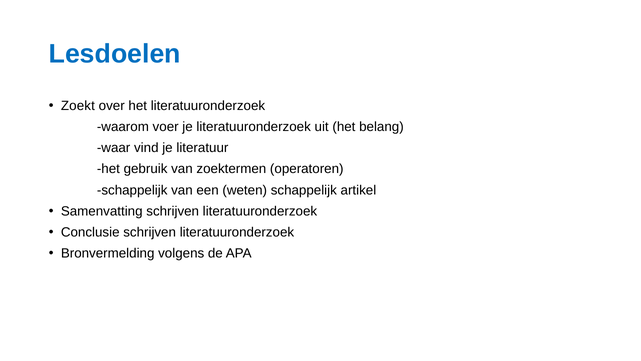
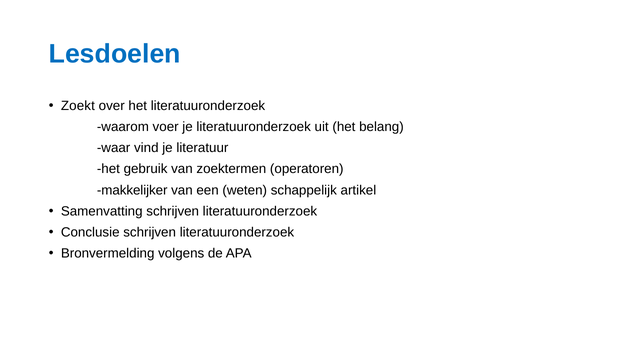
schappelijk at (132, 190): schappelijk -> makkelijker
